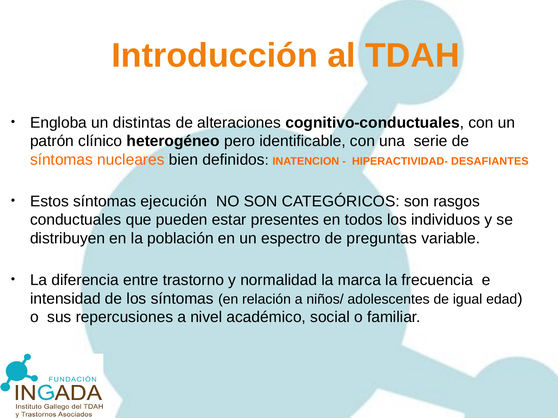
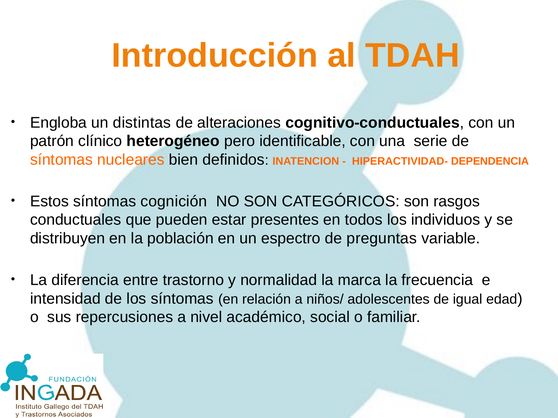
DESAFIANTES: DESAFIANTES -> DEPENDENCIA
ejecución: ejecución -> cognición
